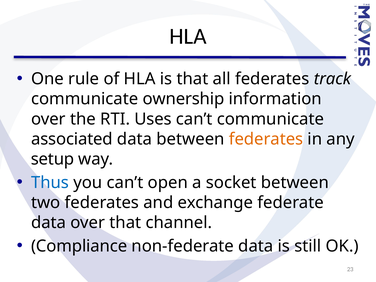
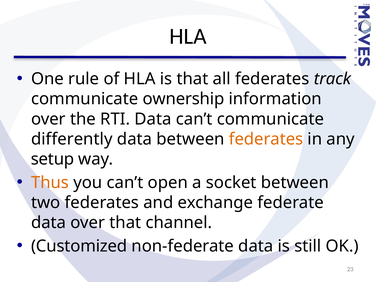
RTI Uses: Uses -> Data
associated: associated -> differently
Thus colour: blue -> orange
Compliance: Compliance -> Customized
